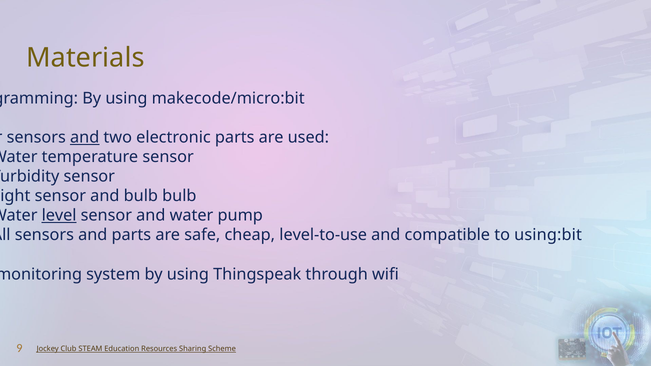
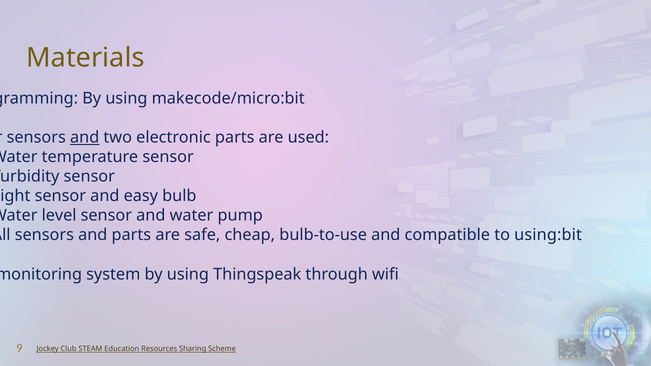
and bulb: bulb -> easy
level underline: present -> none
level-to-use: level-to-use -> bulb-to-use
